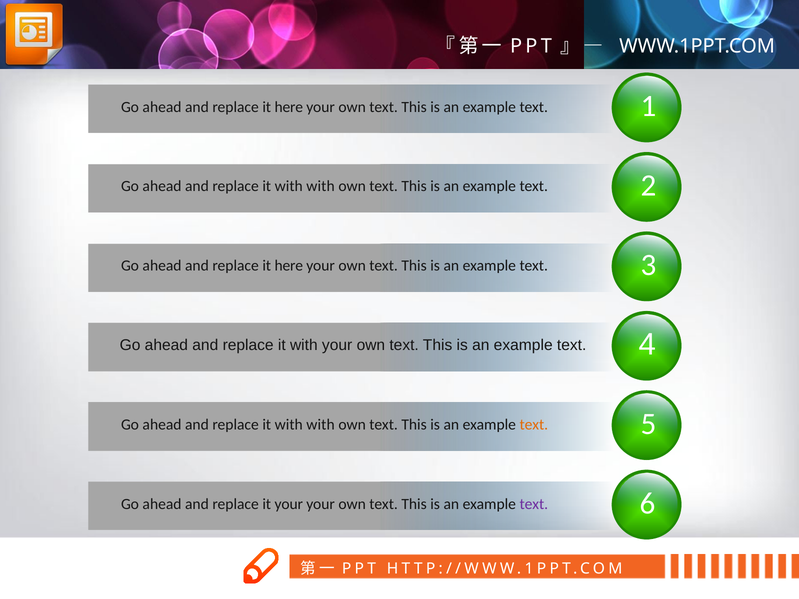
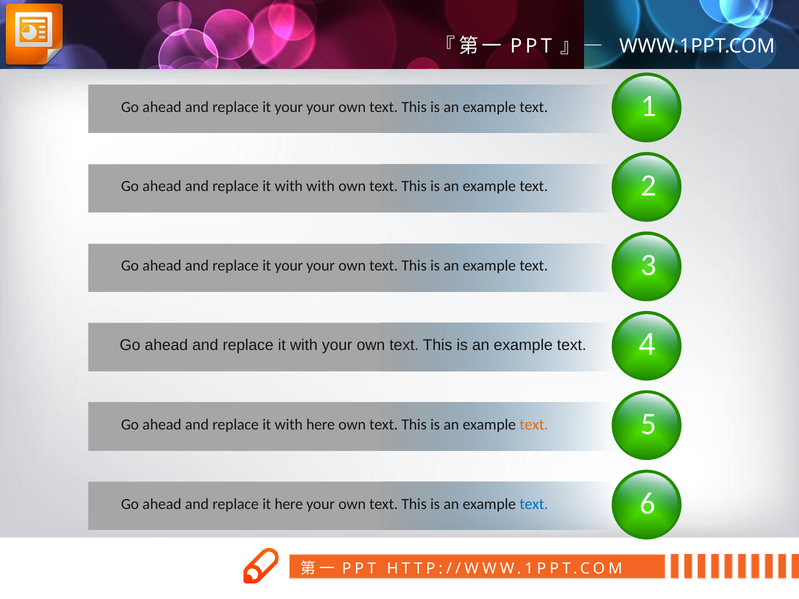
here at (289, 107): here -> your
here at (289, 266): here -> your
with at (320, 425): with -> here
it your: your -> here
text at (534, 504) colour: purple -> blue
